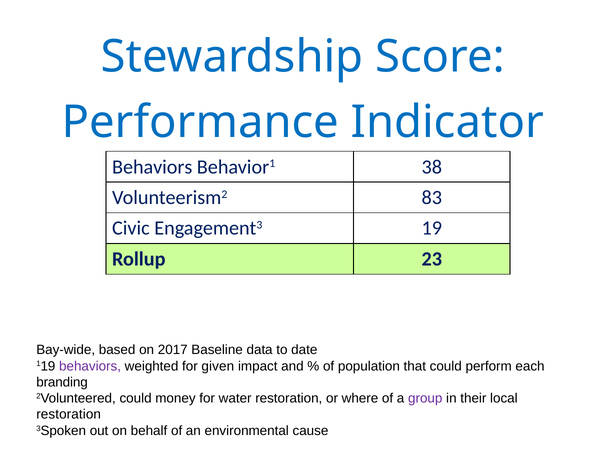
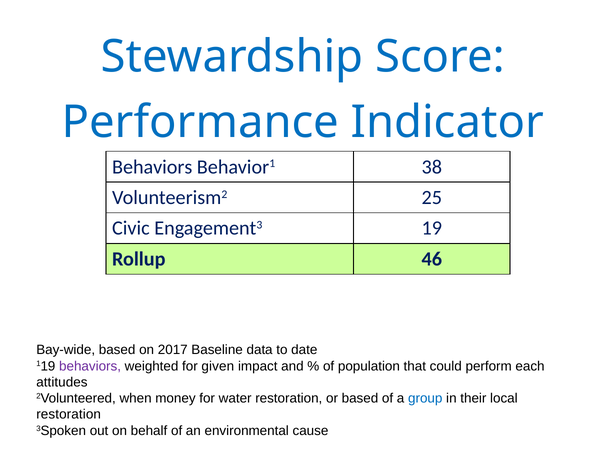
83: 83 -> 25
23: 23 -> 46
branding: branding -> attitudes
2Volunteered could: could -> when
or where: where -> based
group colour: purple -> blue
